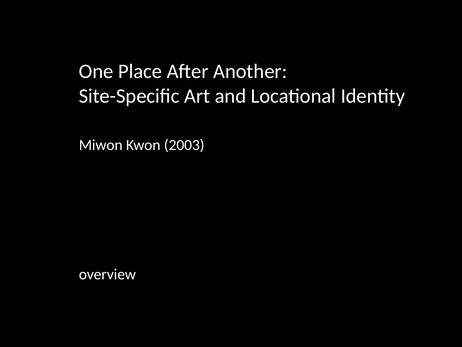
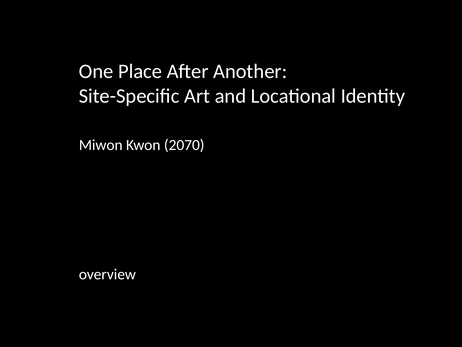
2003: 2003 -> 2070
